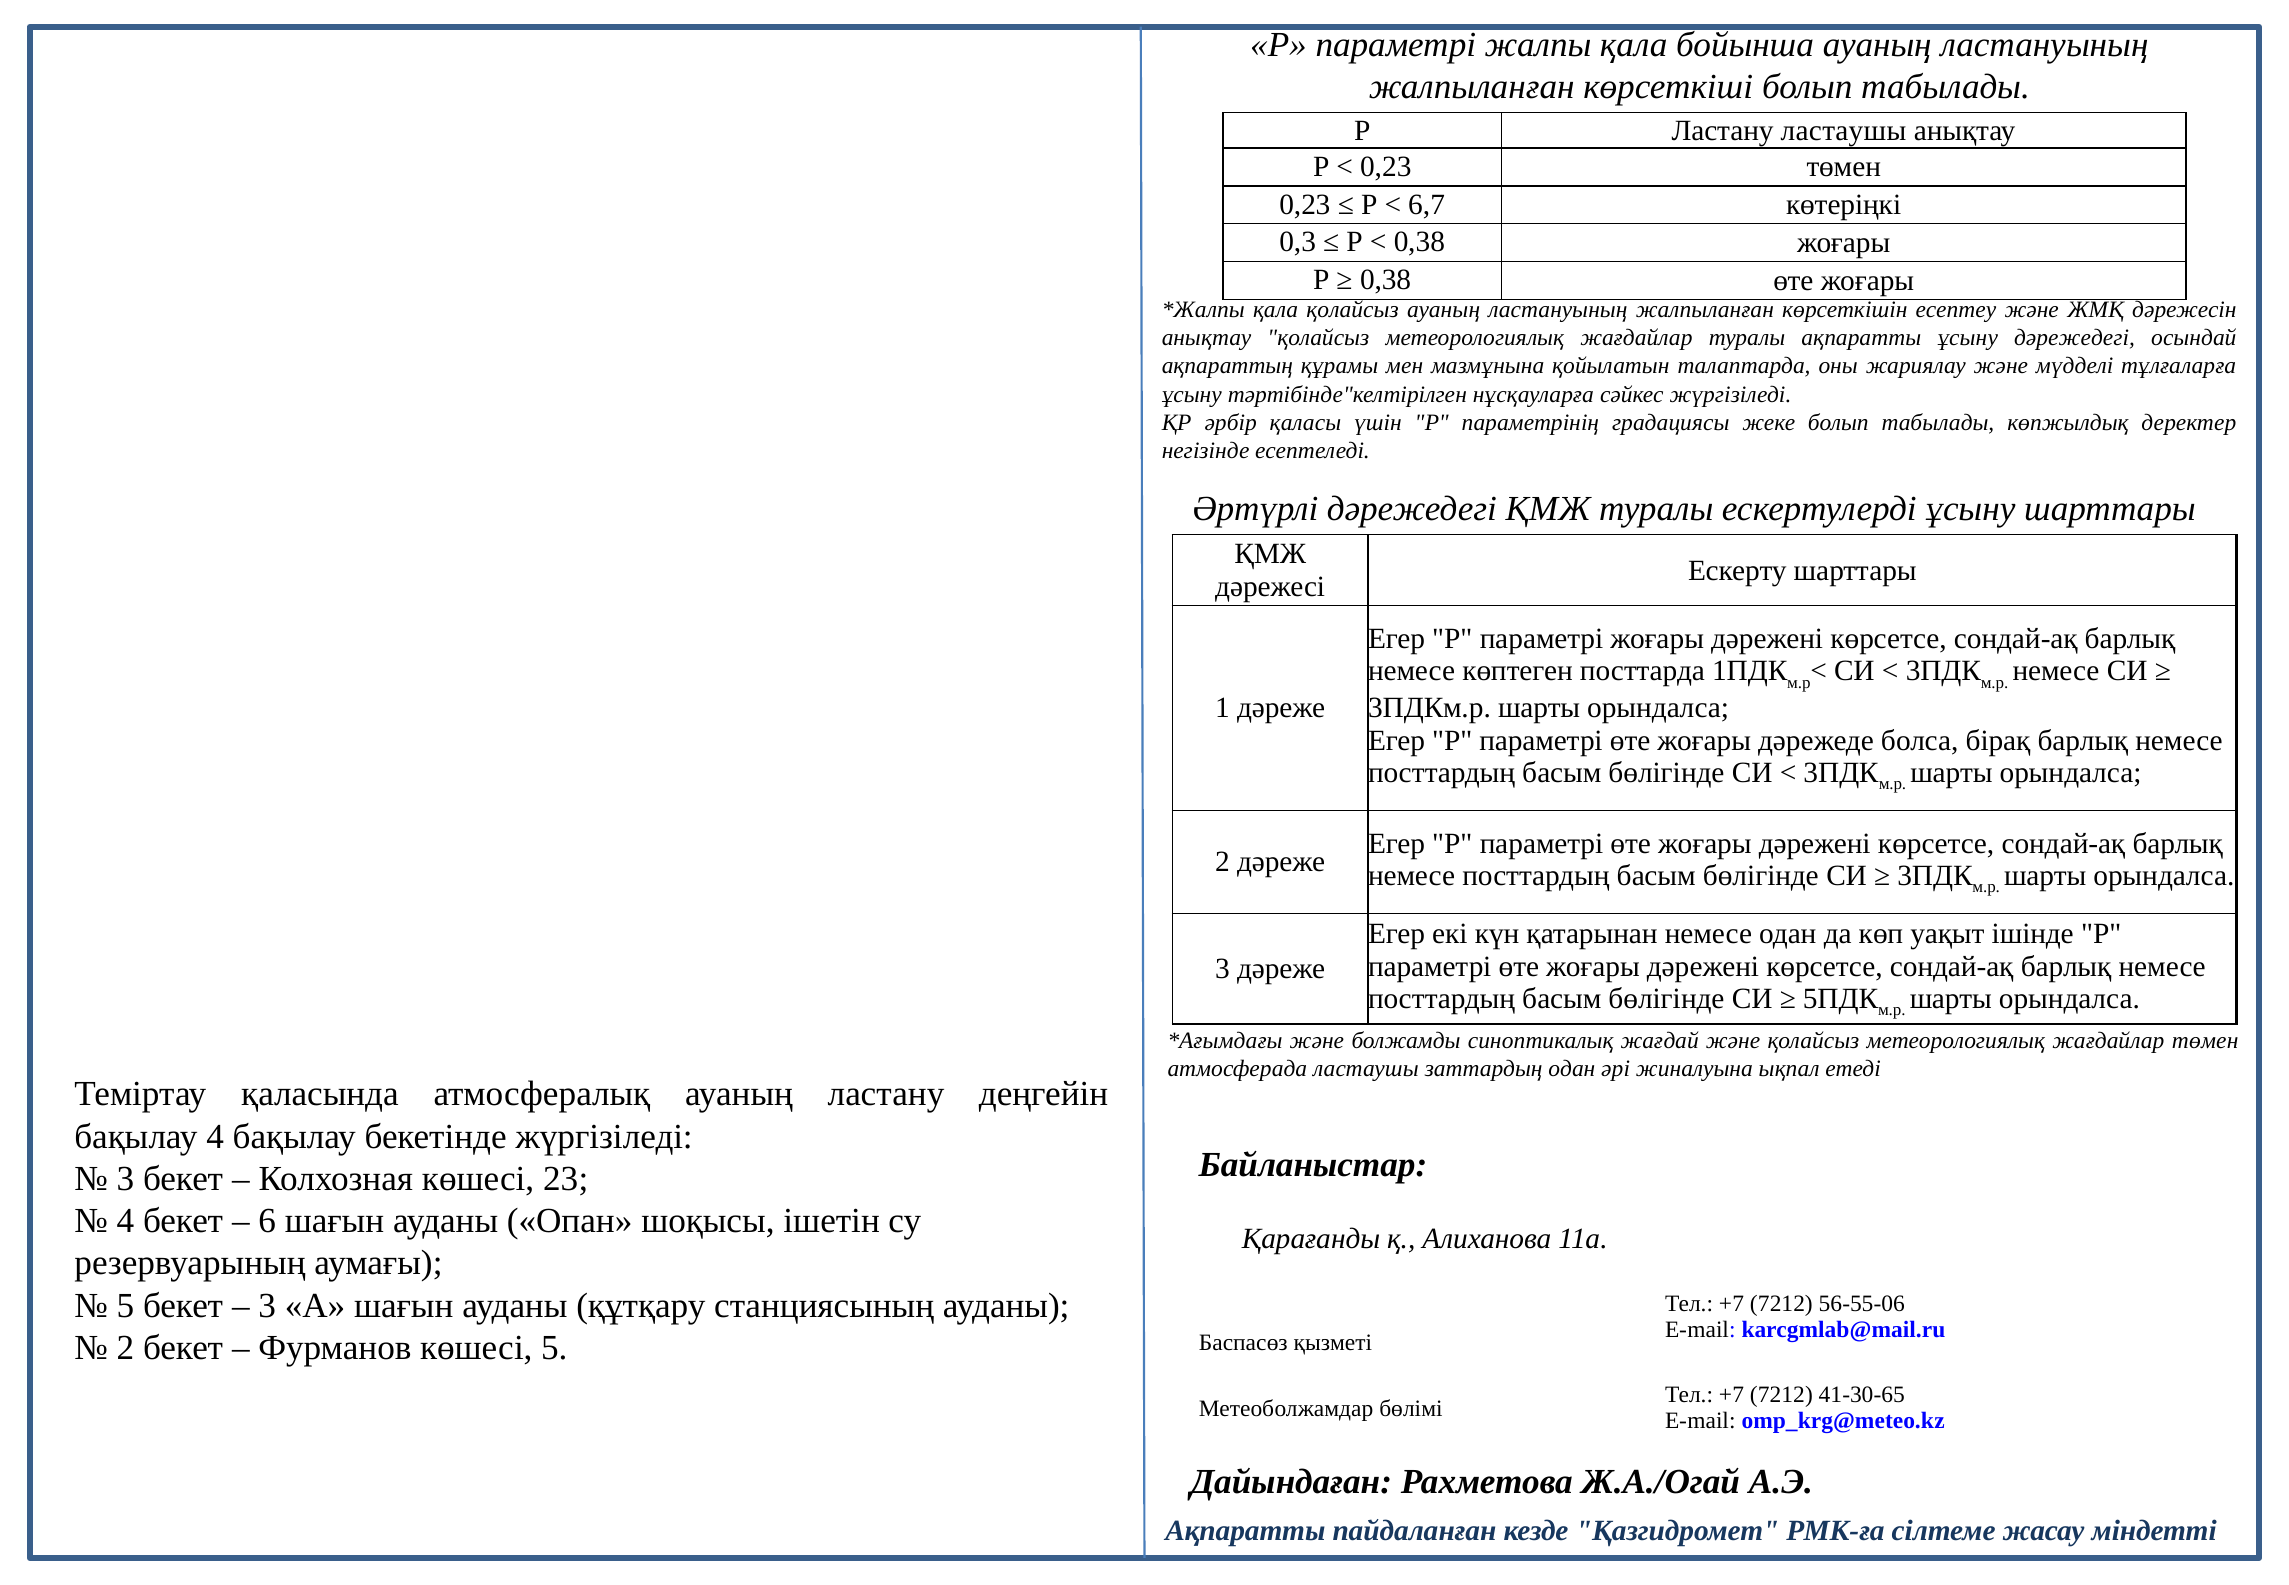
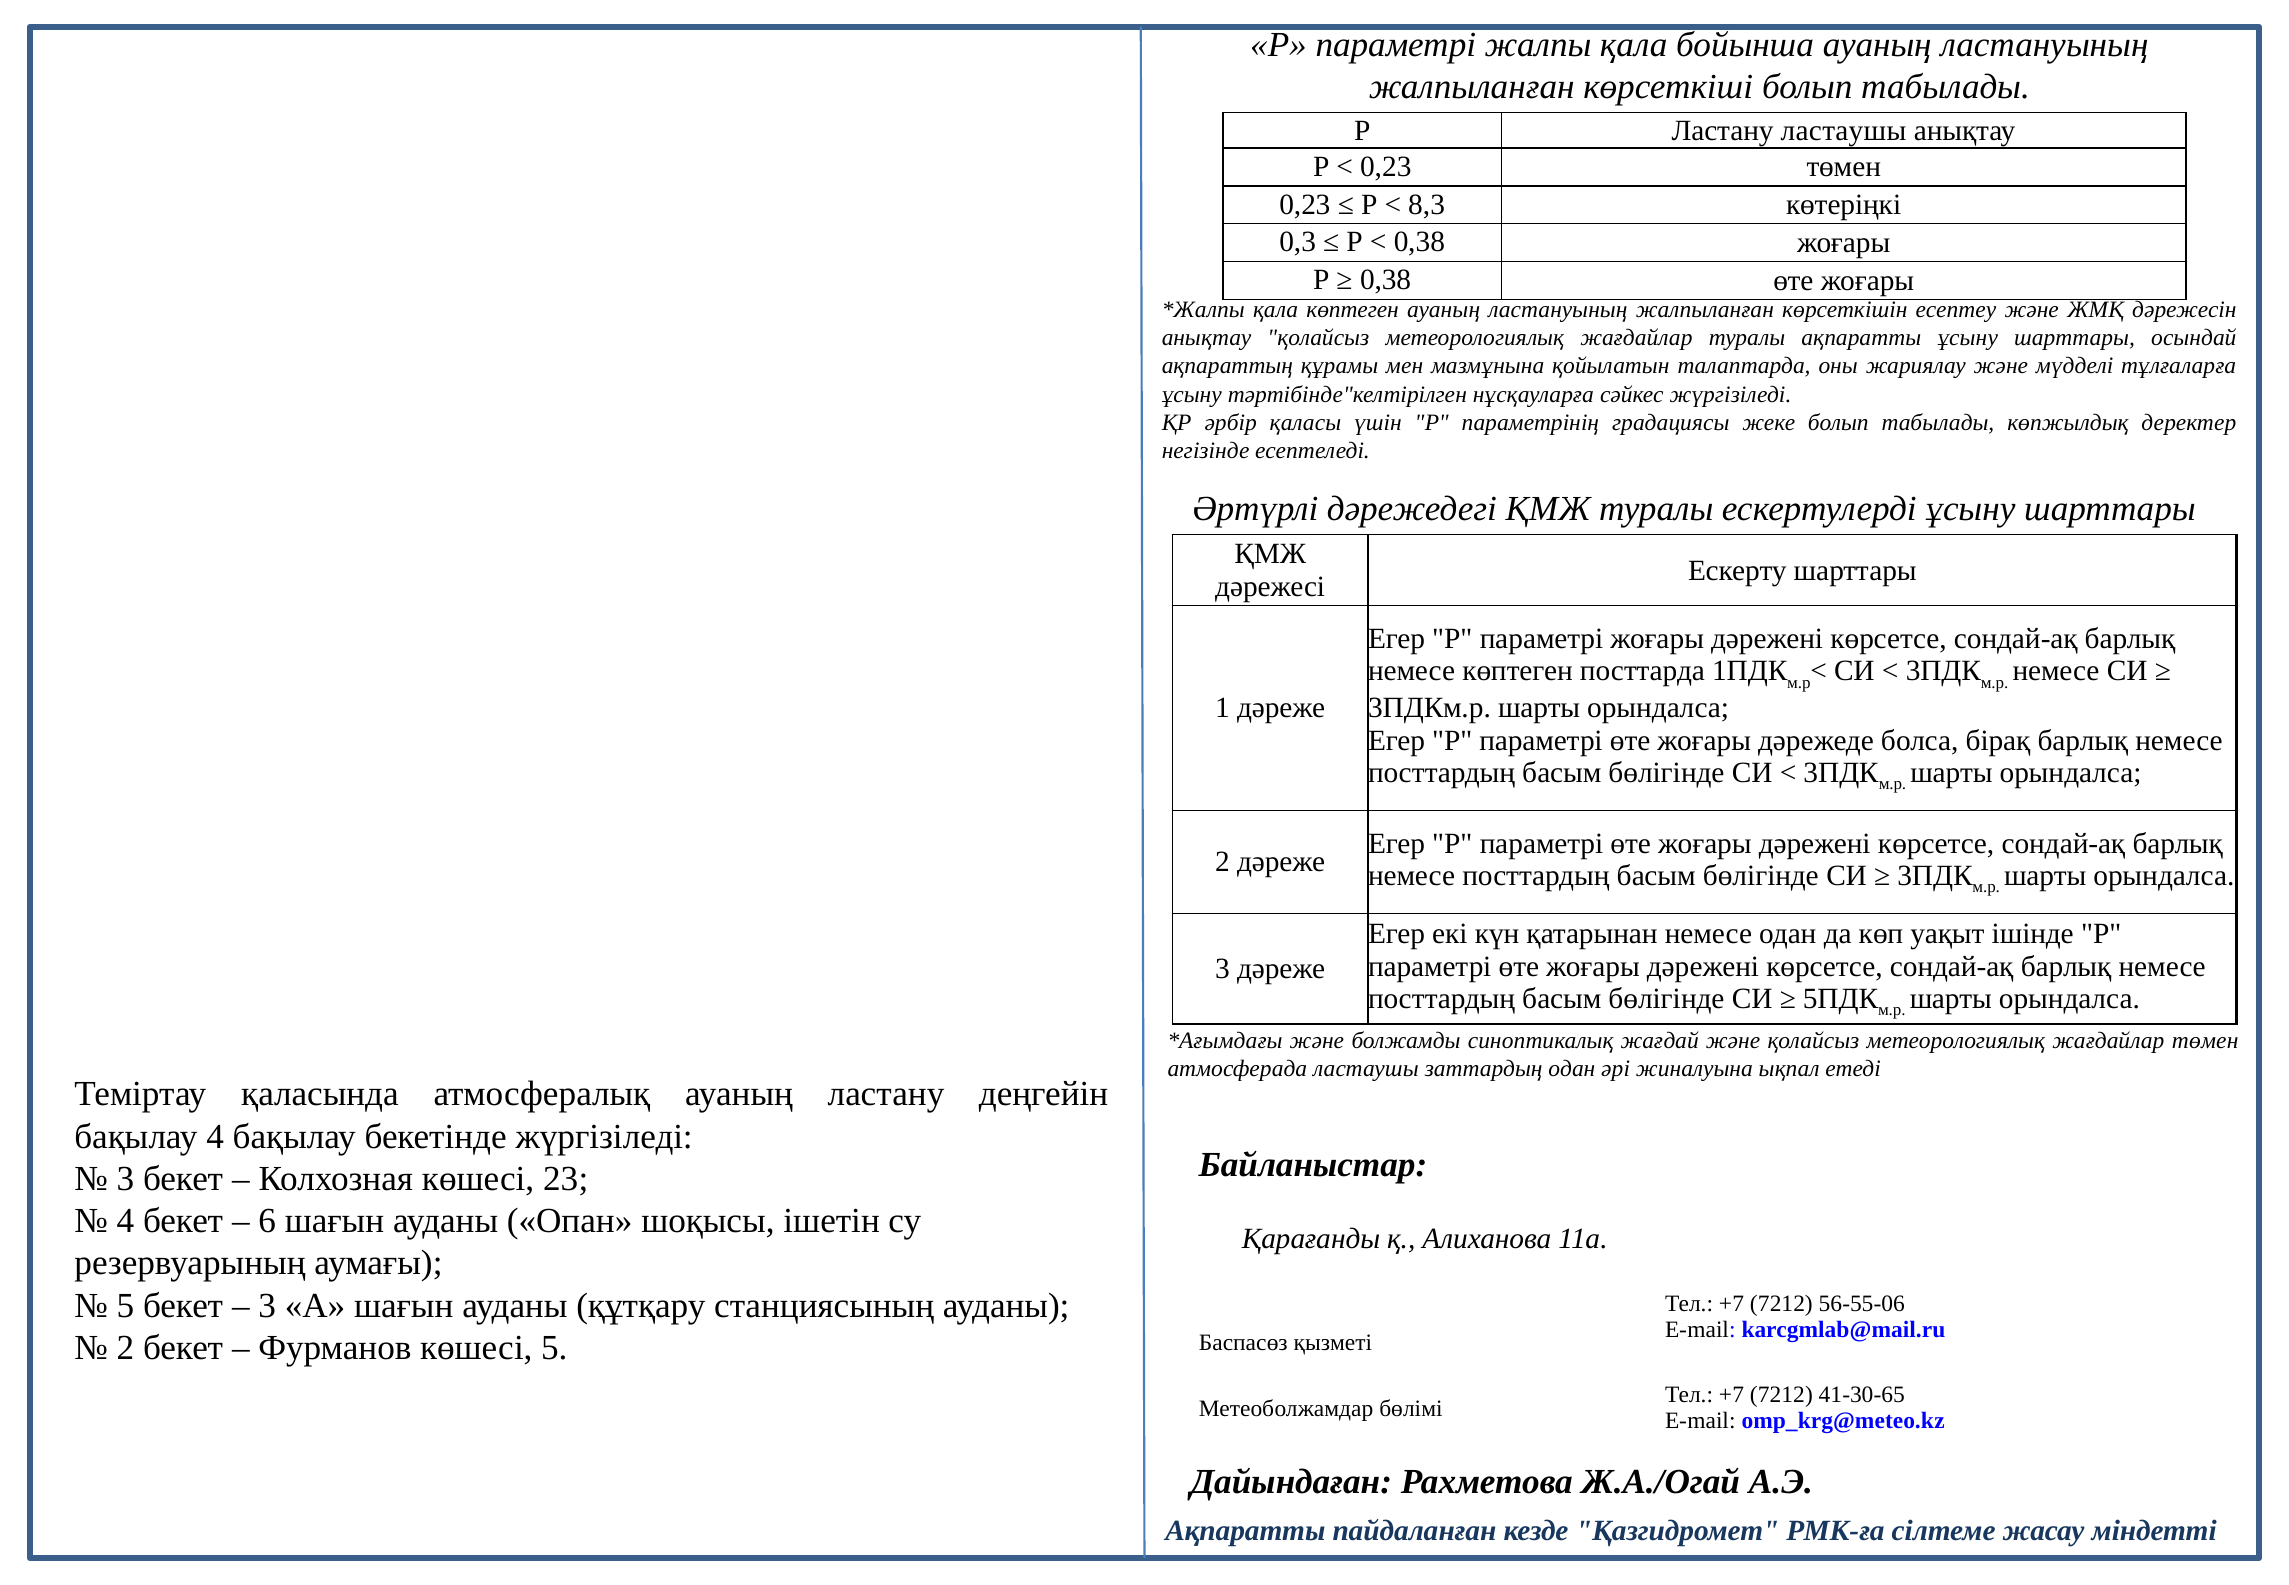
6,7: 6,7 -> 8,3
қала қолайсыз: қолайсыз -> көптеген
ақпаратты ұсыну дәрежедегі: дәрежедегі -> шарттары
